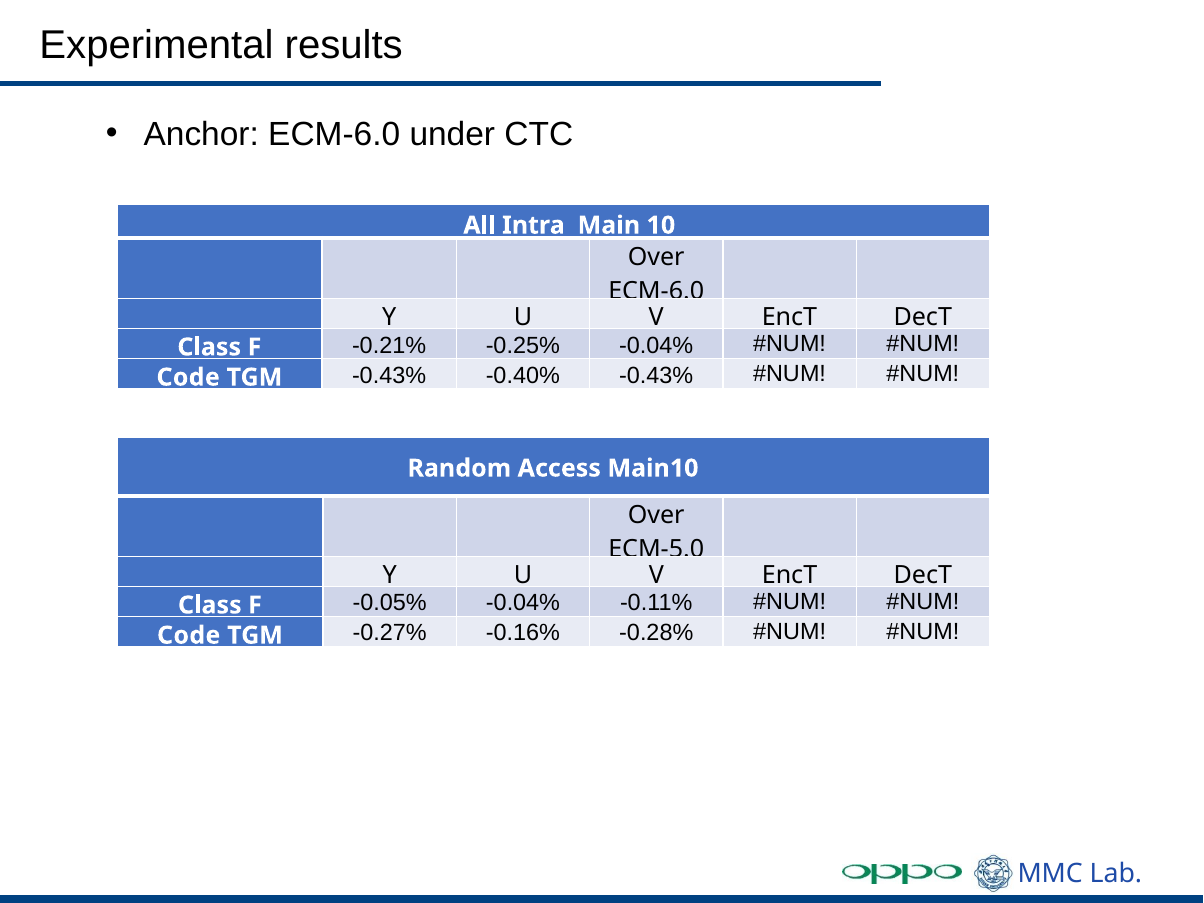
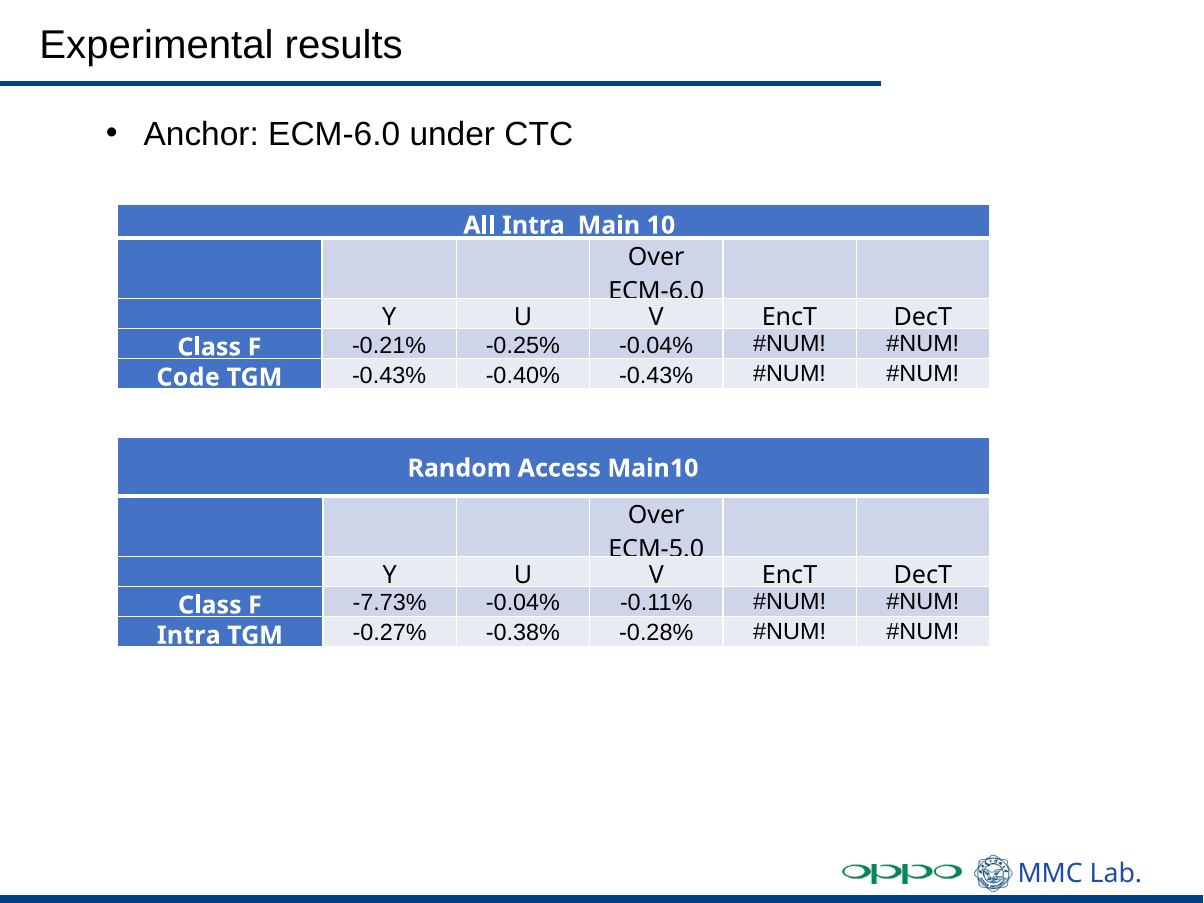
-0.05%: -0.05% -> -7.73%
Code at (189, 635): Code -> Intra
-0.16%: -0.16% -> -0.38%
